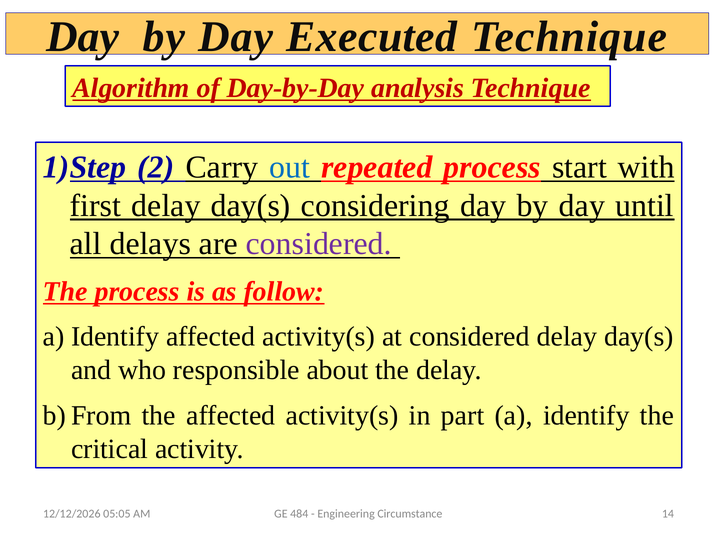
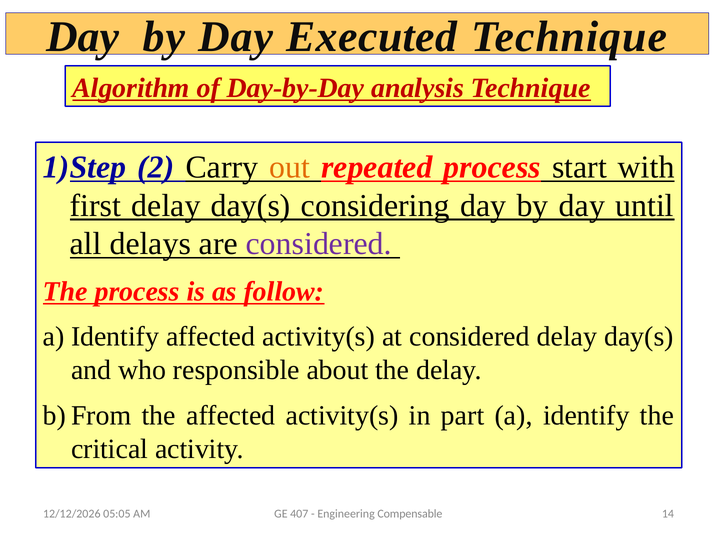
out colour: blue -> orange
484: 484 -> 407
Circumstance: Circumstance -> Compensable
